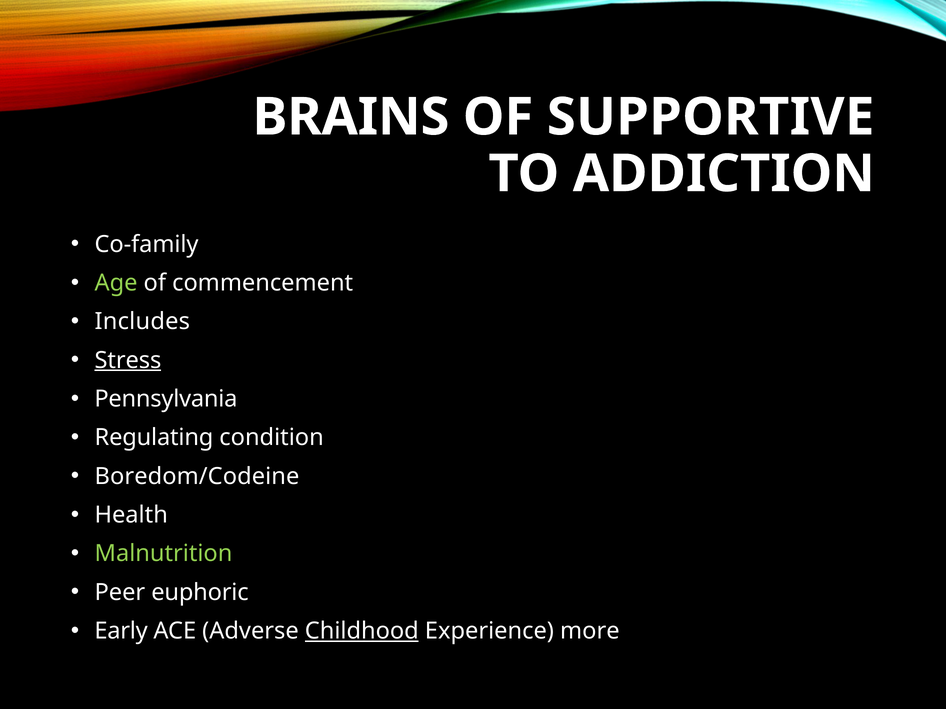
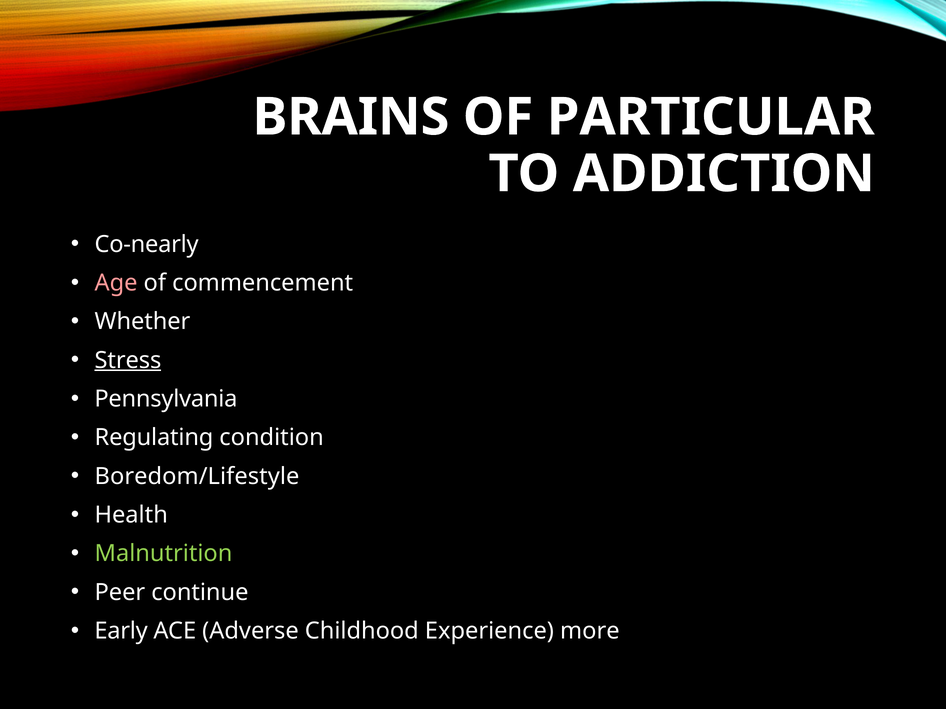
SUPPORTIVE: SUPPORTIVE -> PARTICULAR
Co-family: Co-family -> Co-nearly
Age colour: light green -> pink
Includes: Includes -> Whether
Boredom/Codeine: Boredom/Codeine -> Boredom/Lifestyle
euphoric: euphoric -> continue
Childhood underline: present -> none
